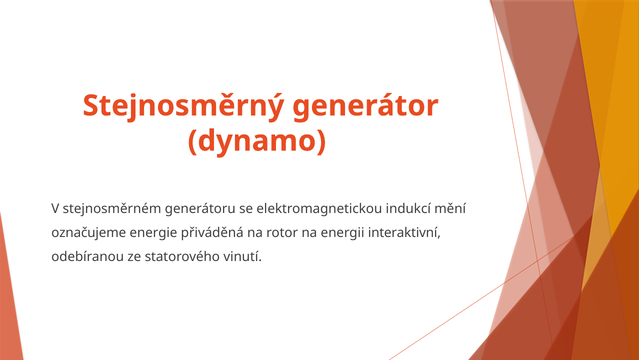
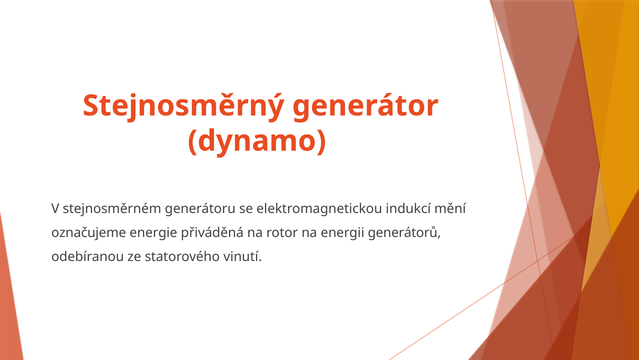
interaktivní: interaktivní -> generátorů
